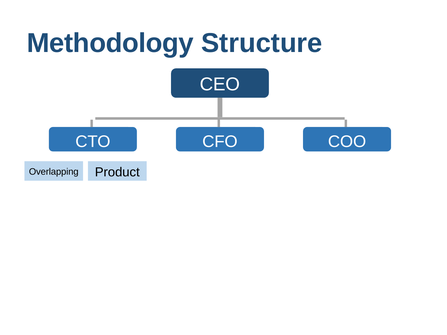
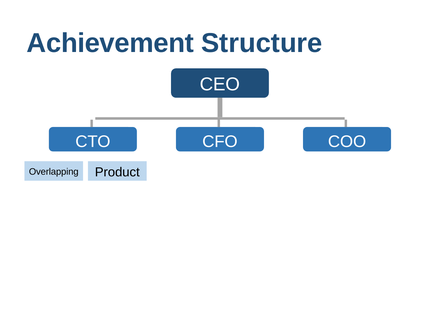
Methodology: Methodology -> Achievement
